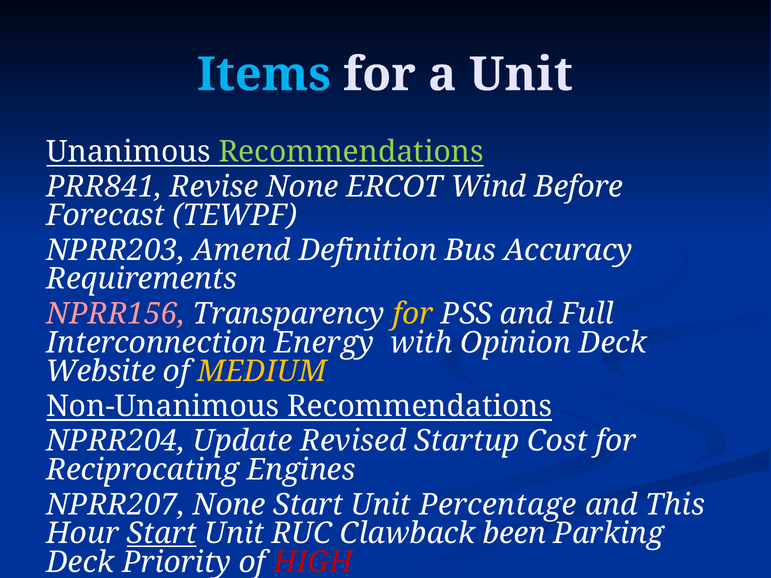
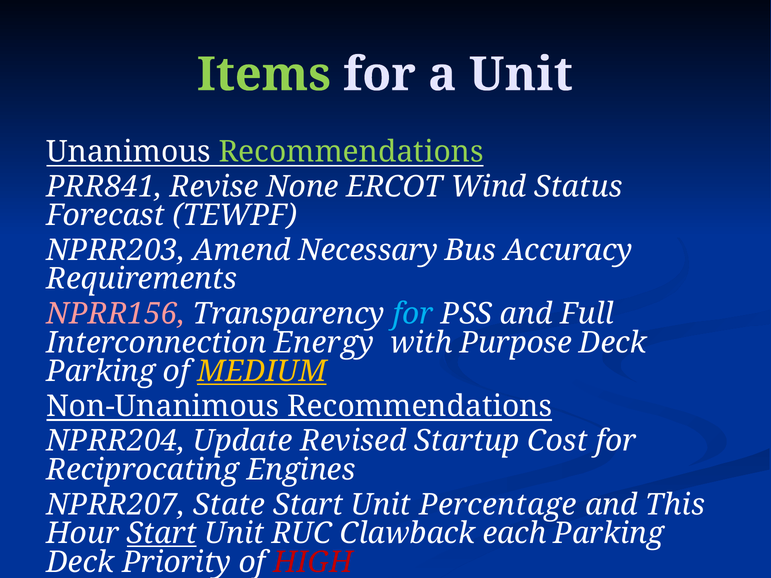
Items colour: light blue -> light green
Before: Before -> Status
Definition: Definition -> Necessary
for at (413, 314) colour: yellow -> light blue
Opinion: Opinion -> Purpose
Website at (101, 372): Website -> Parking
MEDIUM underline: none -> present
NPRR207 None: None -> State
been: been -> each
